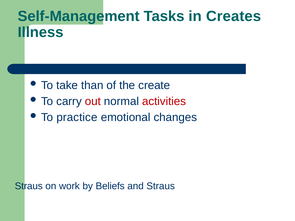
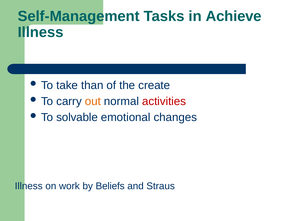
Creates: Creates -> Achieve
out colour: red -> orange
practice: practice -> solvable
Straus at (29, 186): Straus -> Illness
